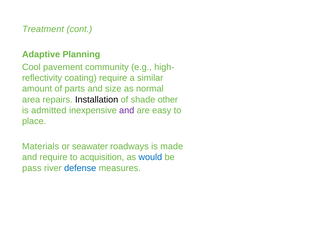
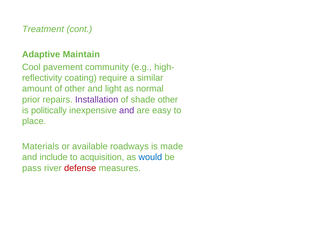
Planning: Planning -> Maintain
of parts: parts -> other
size: size -> light
area: area -> prior
Installation colour: black -> purple
admitted: admitted -> politically
seawater: seawater -> available
and require: require -> include
defense colour: blue -> red
